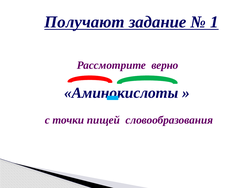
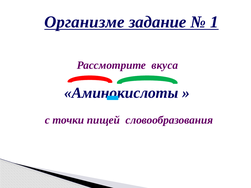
Получают: Получают -> Организме
верно: верно -> вкуса
